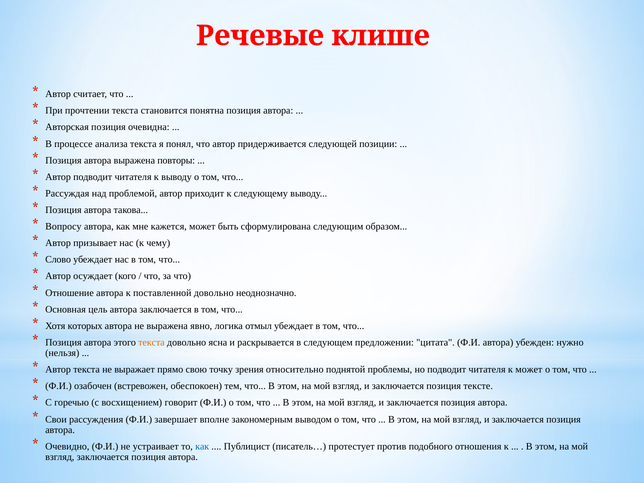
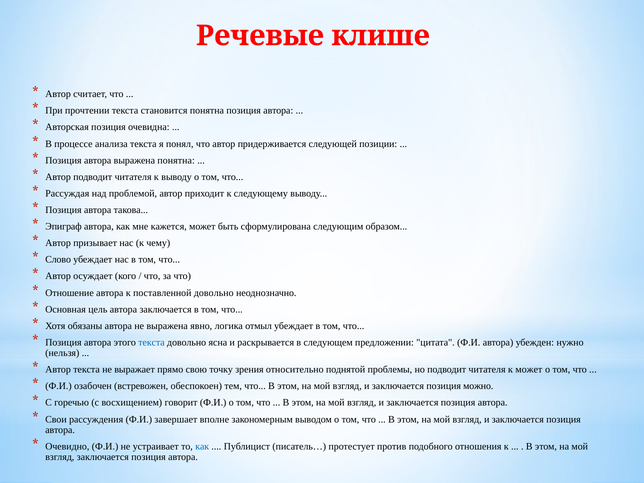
выражена повторы: повторы -> понятна
Вопросу: Вопросу -> Эпиграф
которых: которых -> обязаны
текста at (151, 342) colour: orange -> blue
тексте: тексте -> можно
